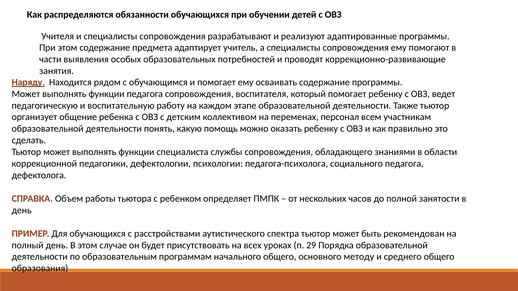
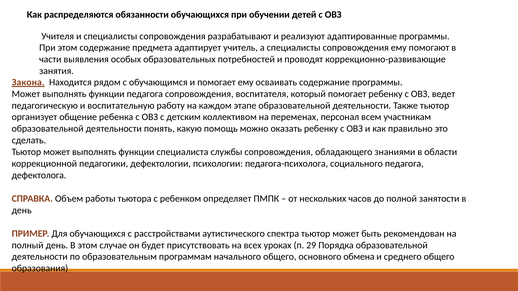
Наряду: Наряду -> Закона
методу: методу -> обмена
